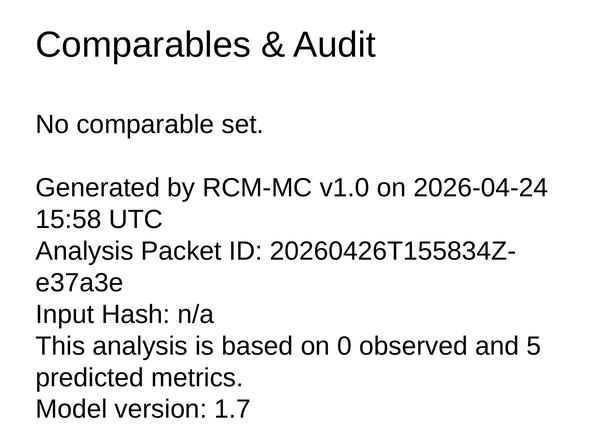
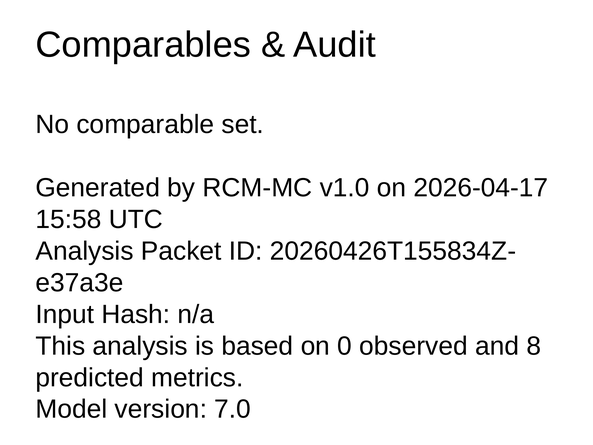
2026-04-24: 2026-04-24 -> 2026-04-17
5: 5 -> 8
1.7: 1.7 -> 7.0
